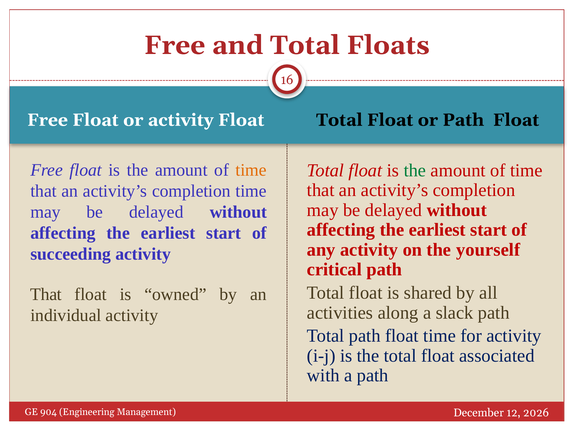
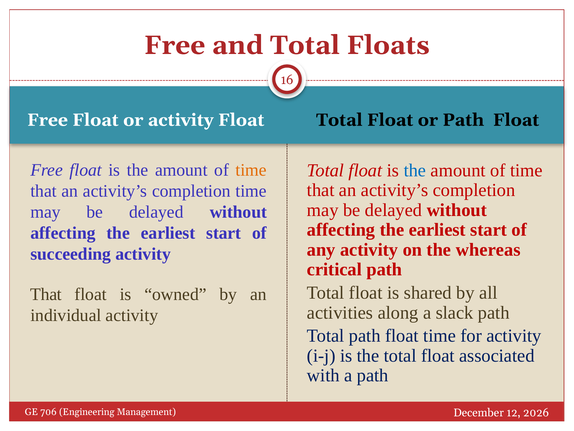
the at (415, 170) colour: green -> blue
yourself: yourself -> whereas
904: 904 -> 706
